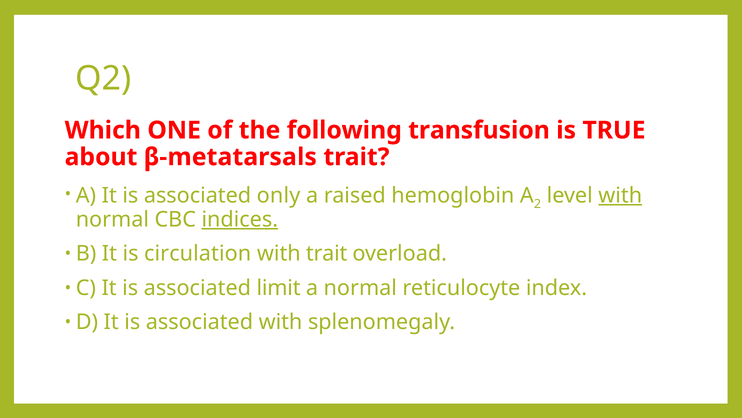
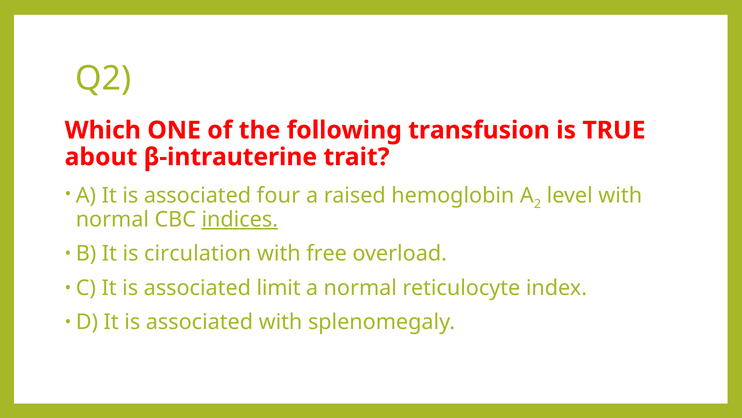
β-metatarsals: β-metatarsals -> β-intrauterine
only: only -> four
with at (620, 195) underline: present -> none
with trait: trait -> free
